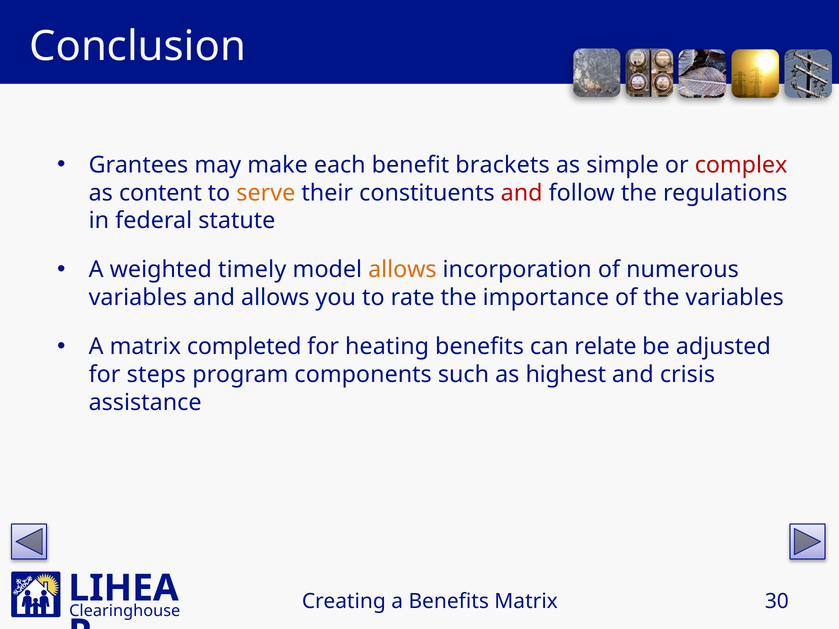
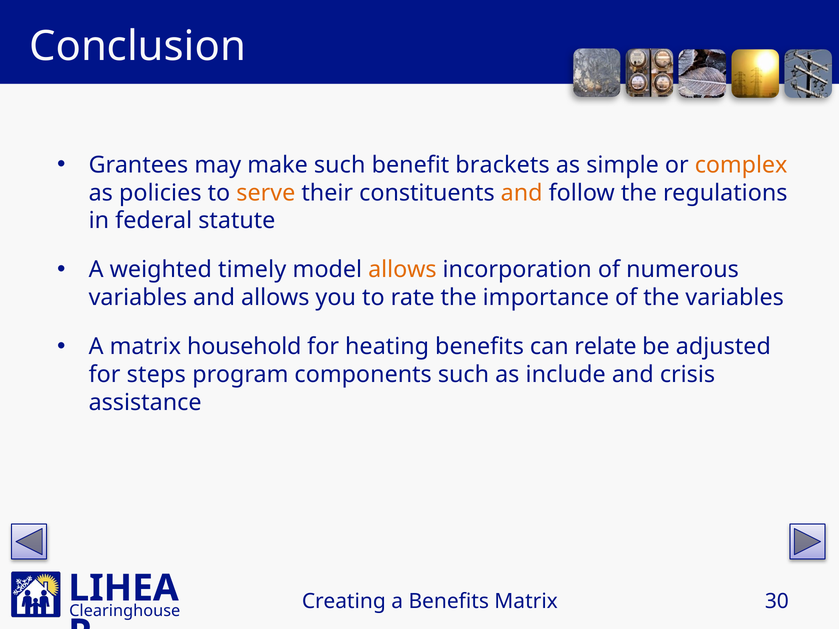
make each: each -> such
complex colour: red -> orange
content: content -> policies
and at (522, 193) colour: red -> orange
completed: completed -> household
highest: highest -> include
